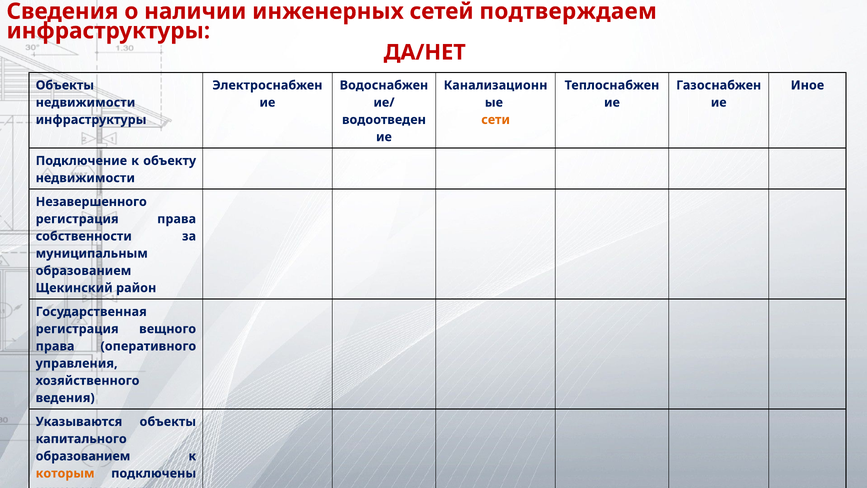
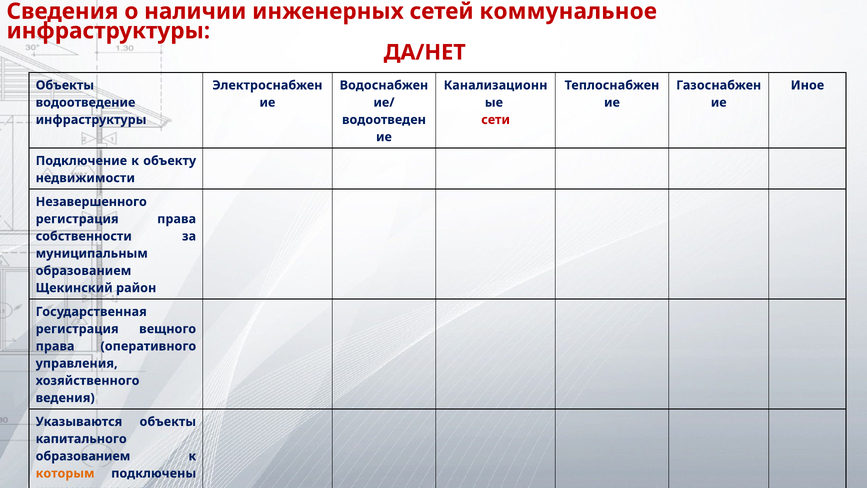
подтверждаем: подтверждаем -> коммунальное
недвижимости at (85, 102): недвижимости -> водоотведение
сети at (496, 120) colour: orange -> red
